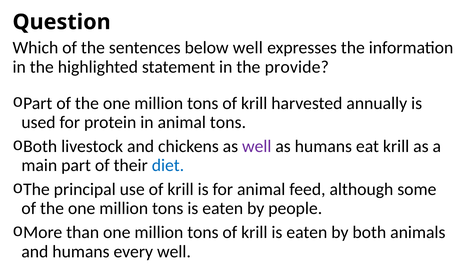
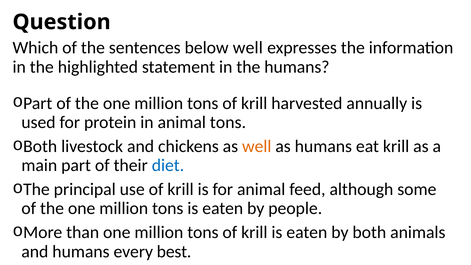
the provide: provide -> humans
well at (257, 146) colour: purple -> orange
every well: well -> best
